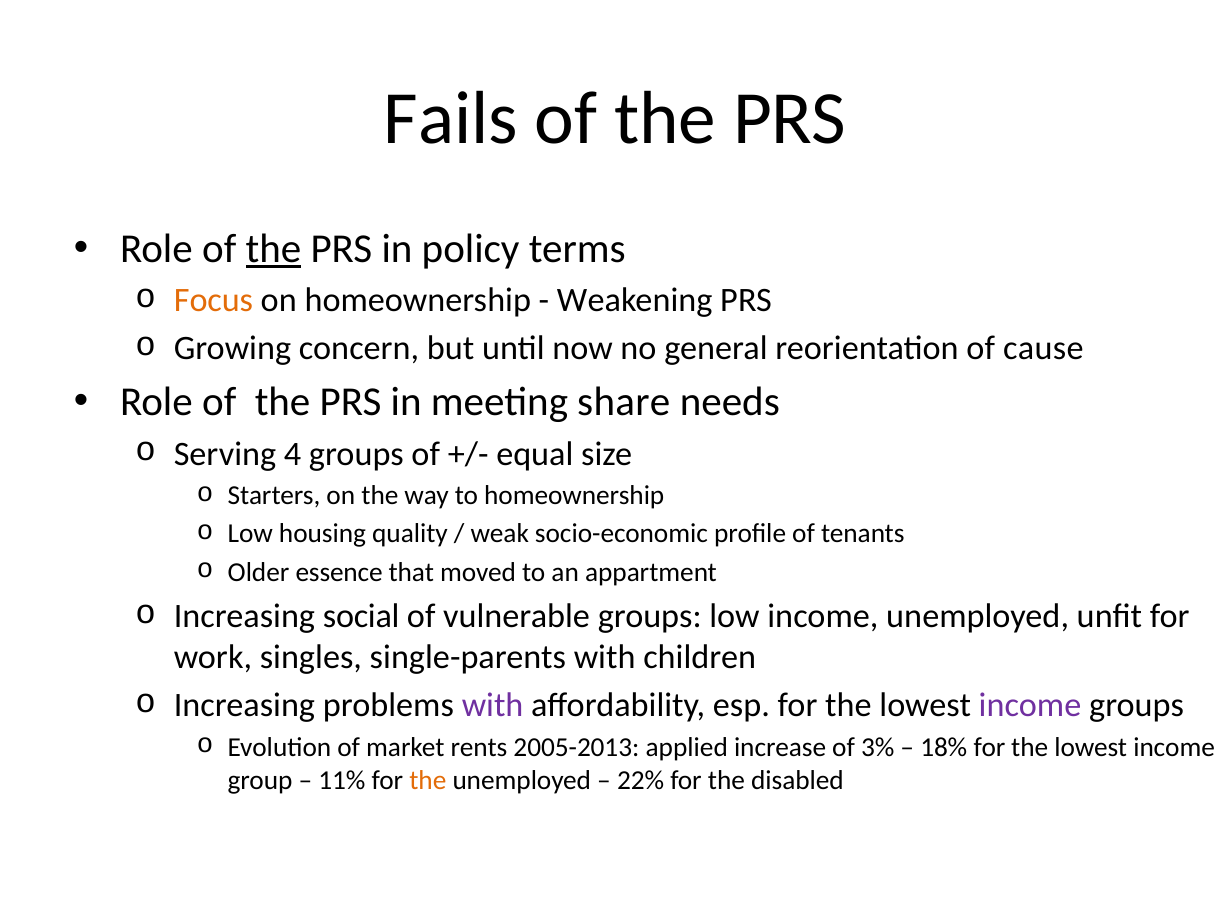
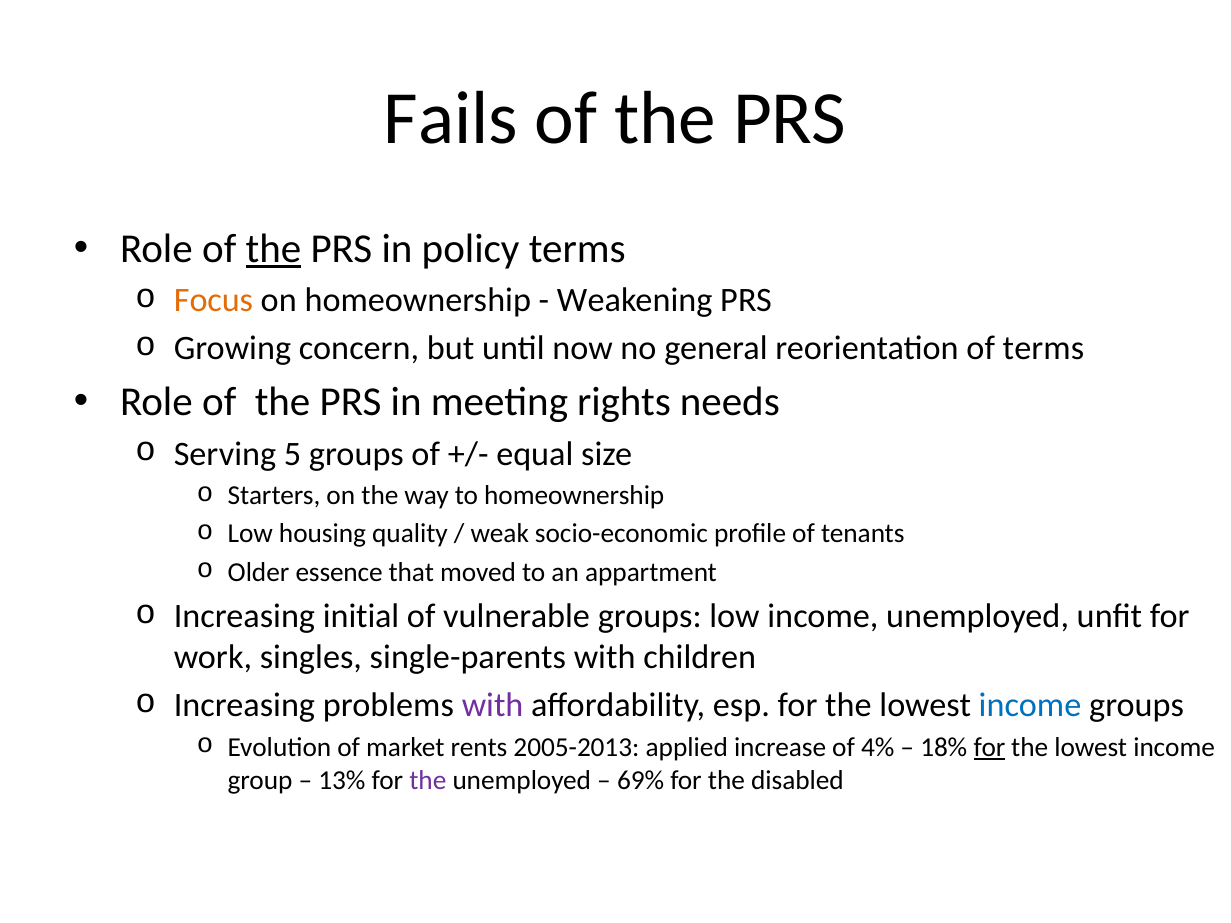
of cause: cause -> terms
share: share -> rights
4: 4 -> 5
social: social -> initial
income at (1030, 706) colour: purple -> blue
3%: 3% -> 4%
for at (989, 747) underline: none -> present
11%: 11% -> 13%
the at (428, 780) colour: orange -> purple
22%: 22% -> 69%
